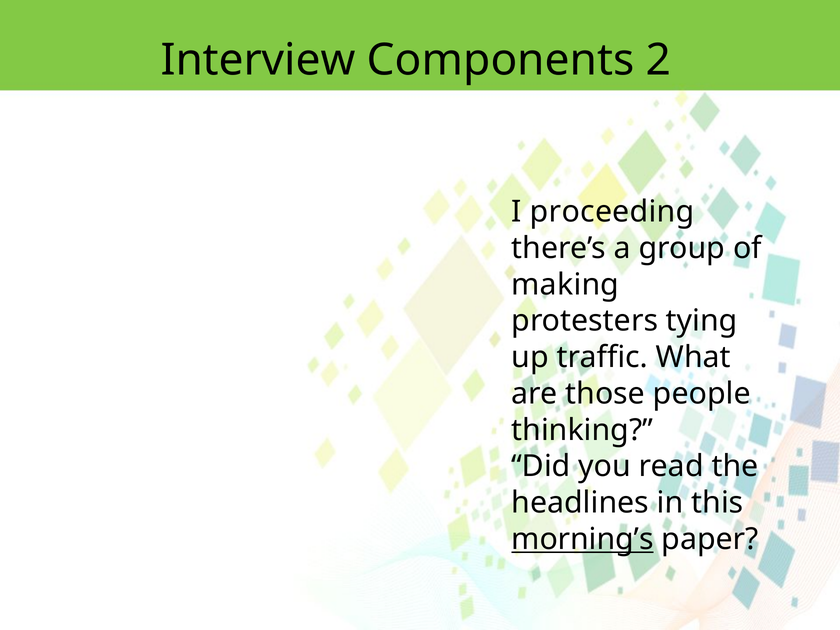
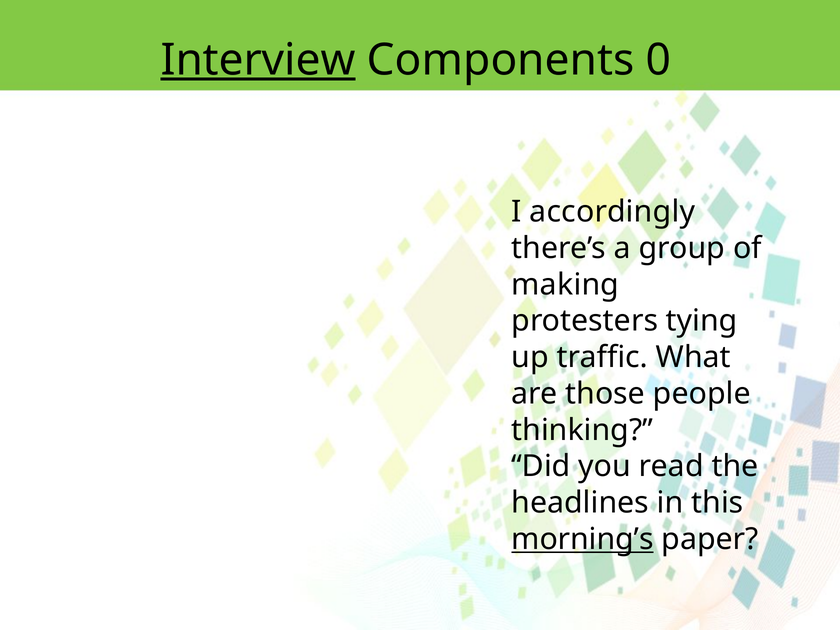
Interview underline: none -> present
2: 2 -> 0
proceeding: proceeding -> accordingly
